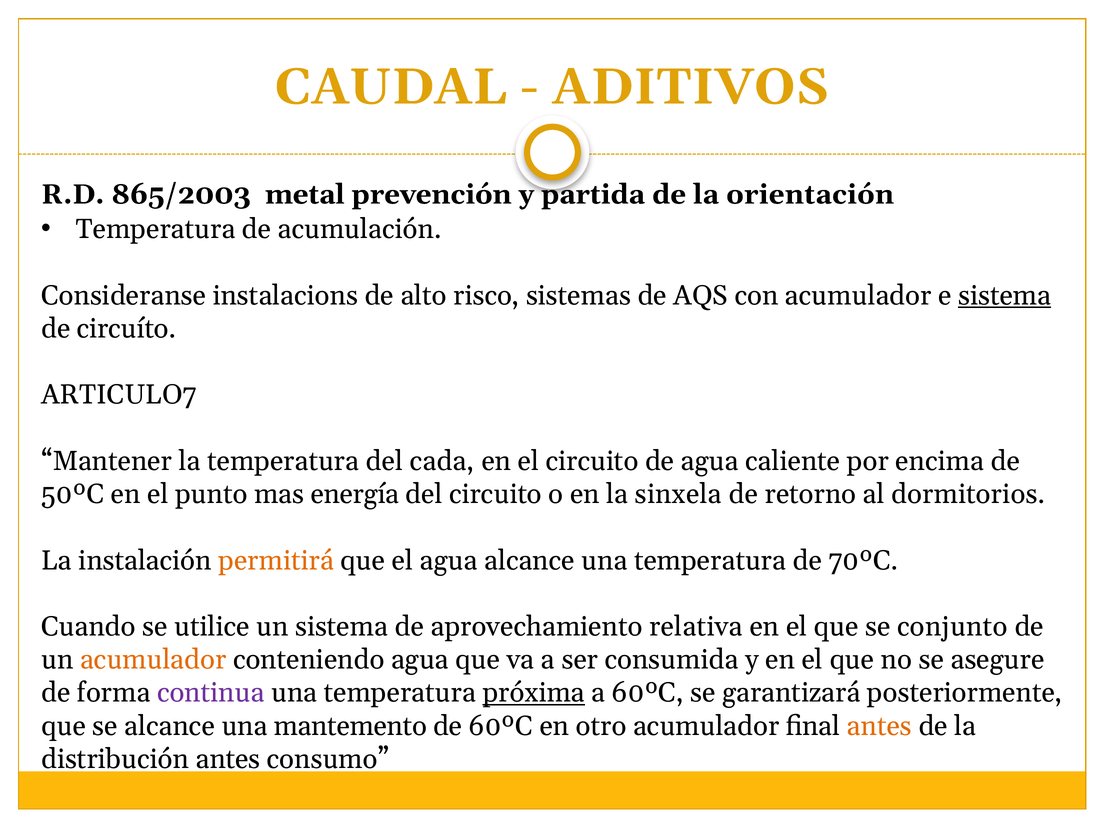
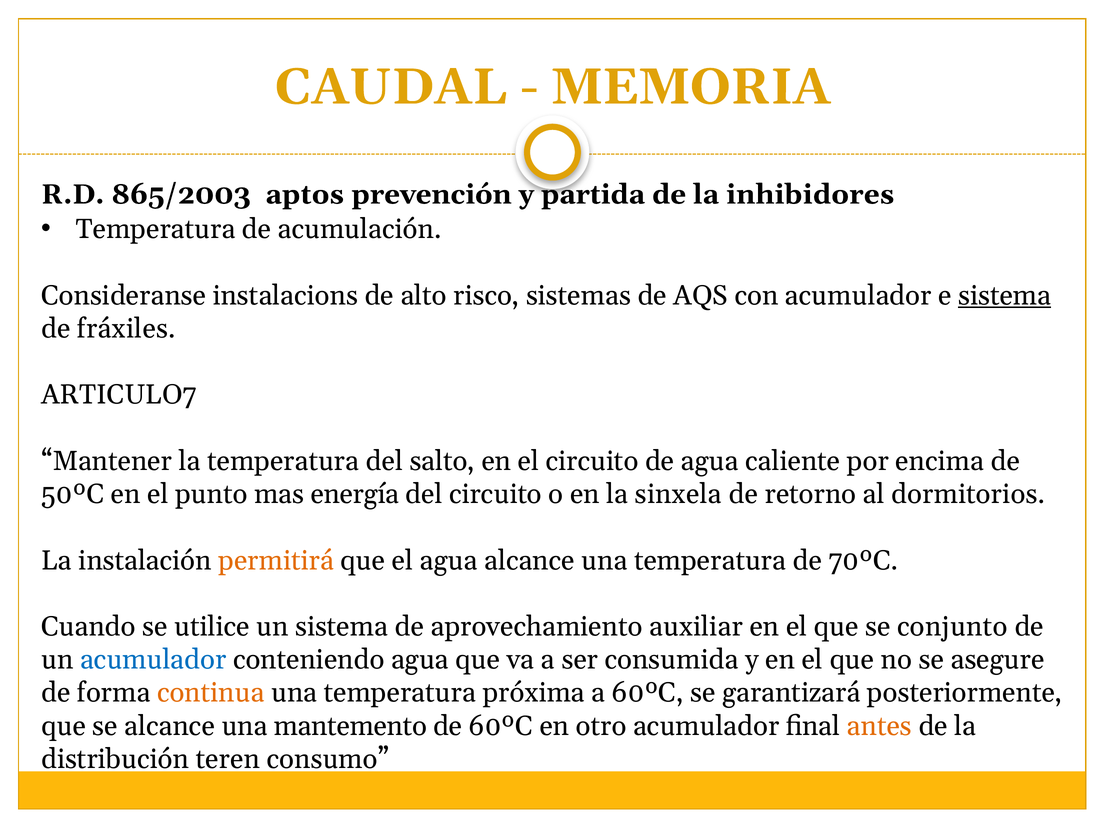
ADITIVOS: ADITIVOS -> MEMORIA
metal: metal -> aptos
orientación: orientación -> inhibidores
circuíto: circuíto -> fráxiles
cada: cada -> salto
relativa: relativa -> auxiliar
acumulador at (153, 660) colour: orange -> blue
continua colour: purple -> orange
próxima underline: present -> none
distribución antes: antes -> teren
